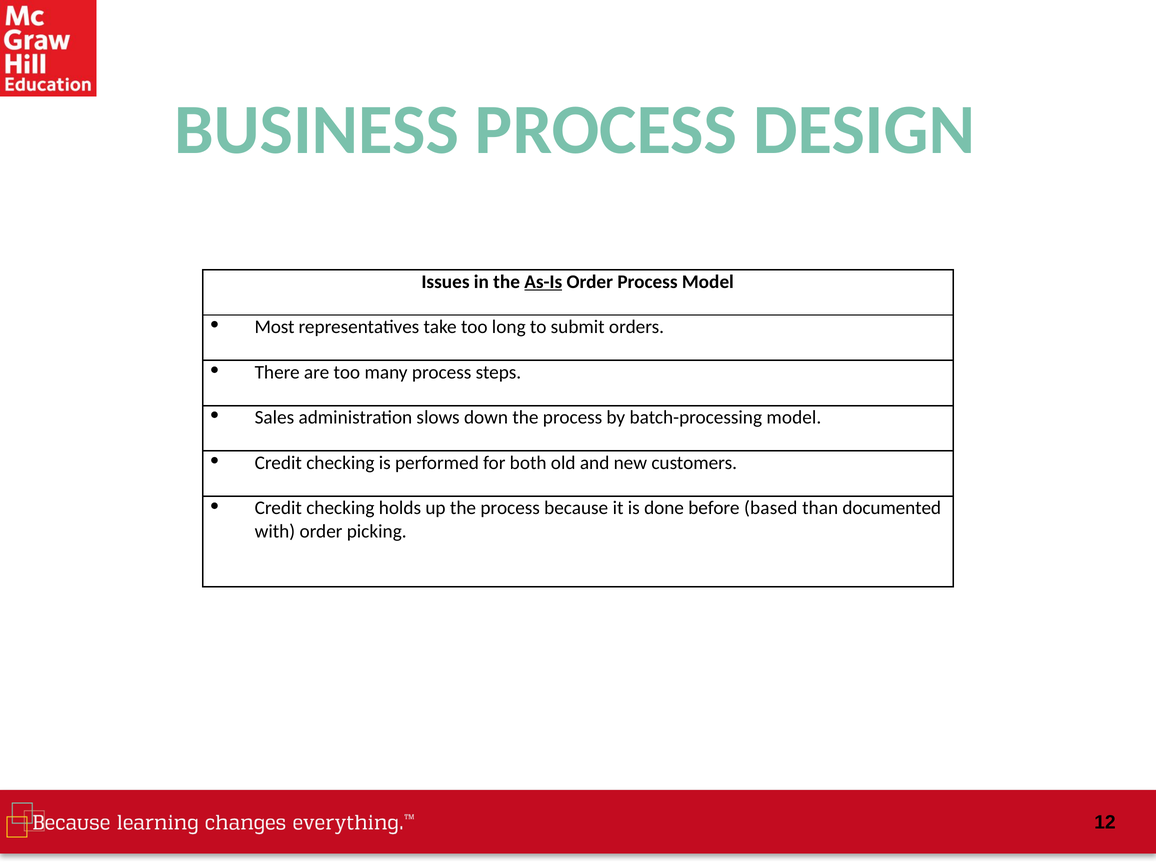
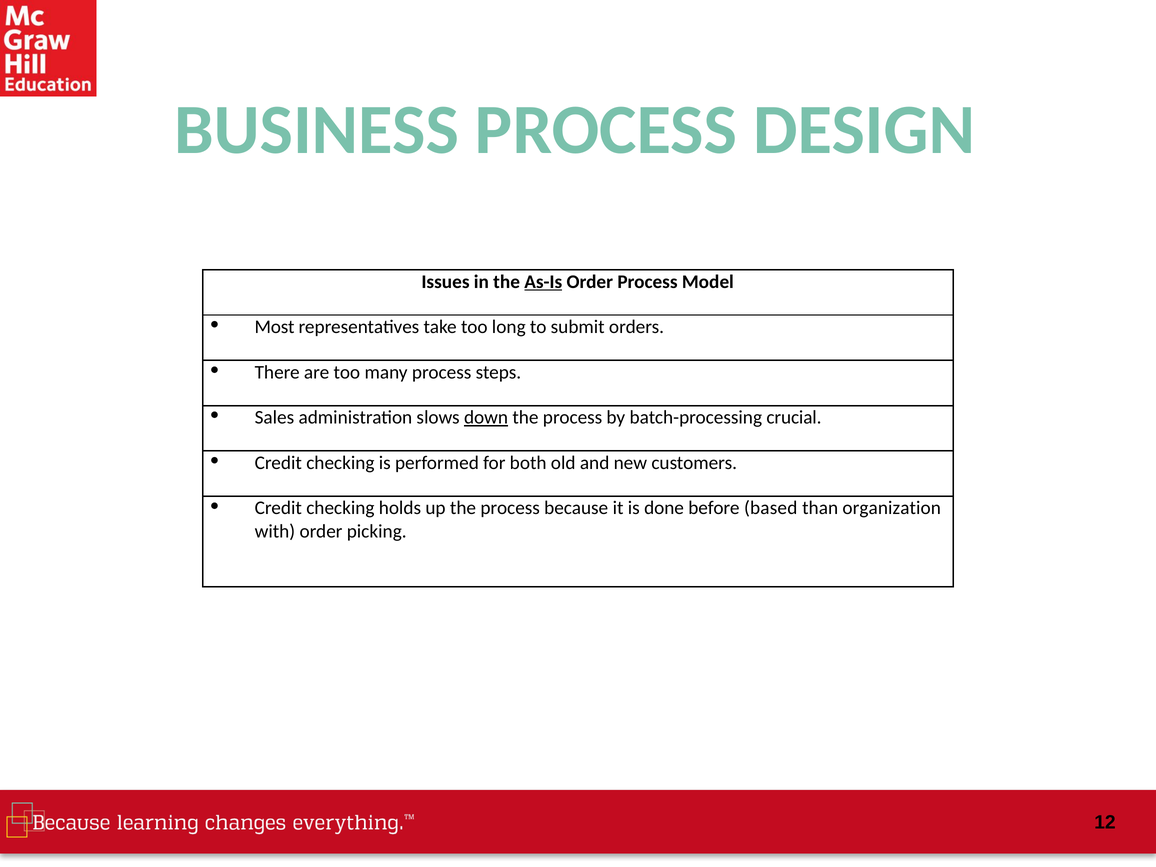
down underline: none -> present
batch-processing model: model -> crucial
documented: documented -> organization
